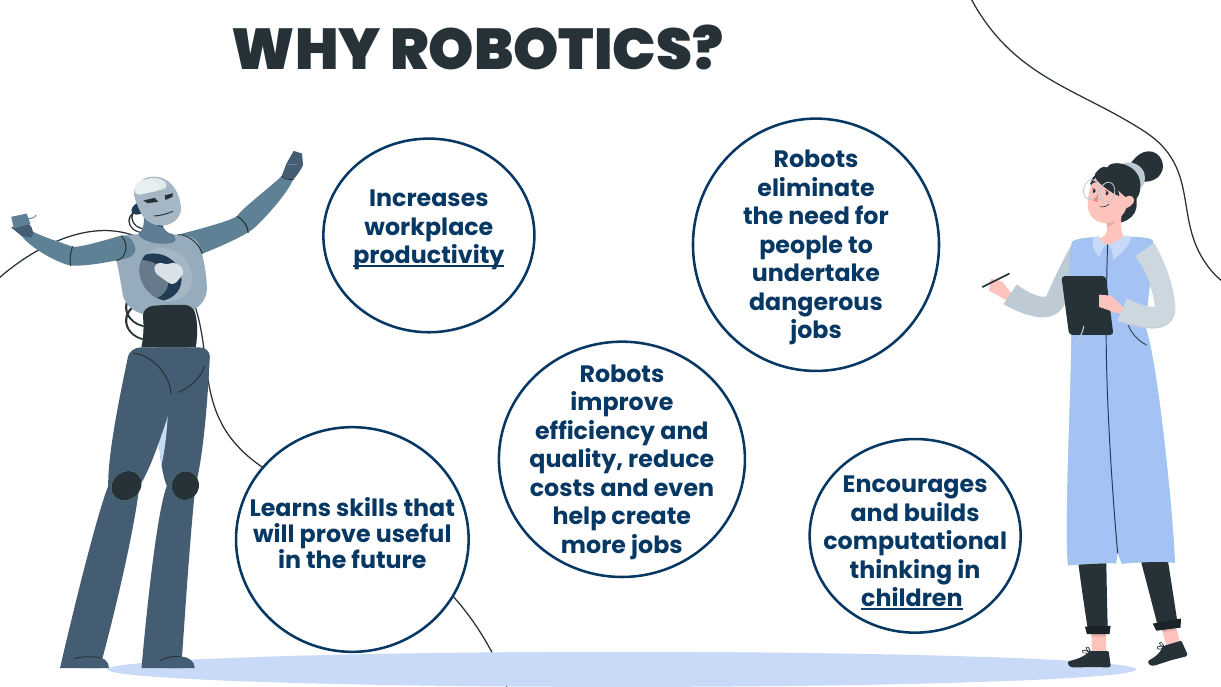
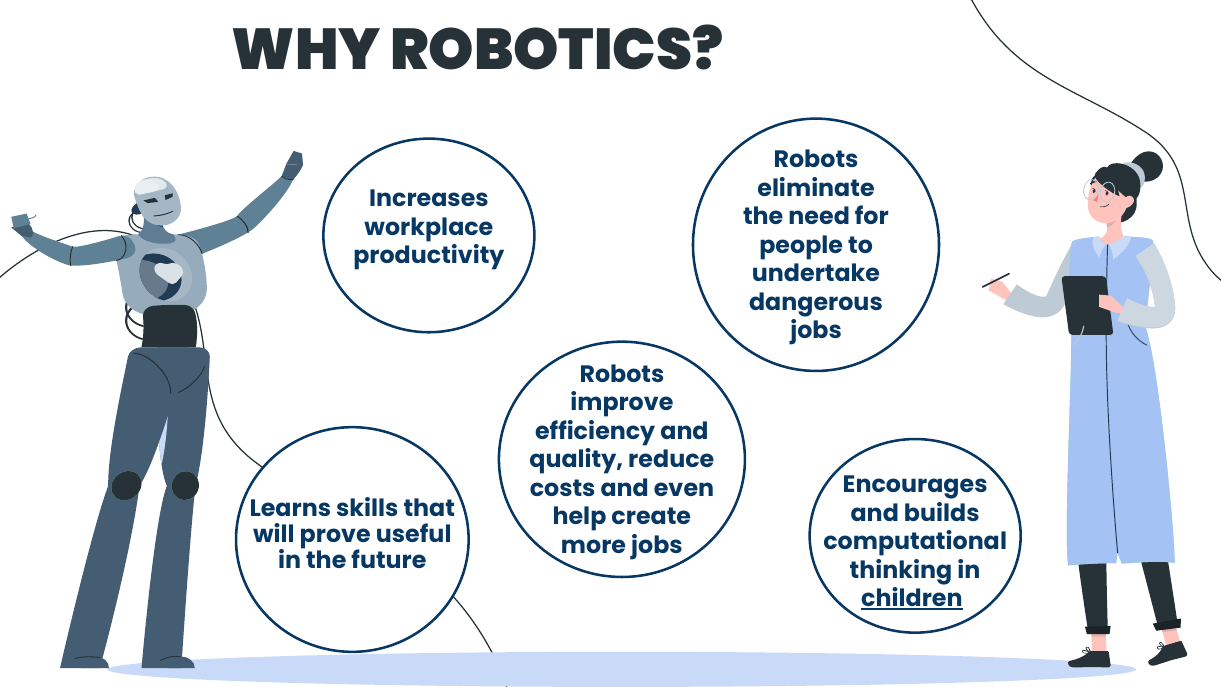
productivity underline: present -> none
